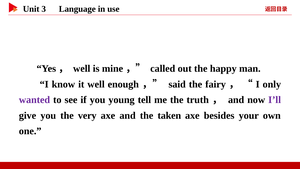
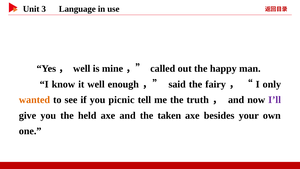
wanted colour: purple -> orange
young: young -> picnic
very: very -> held
